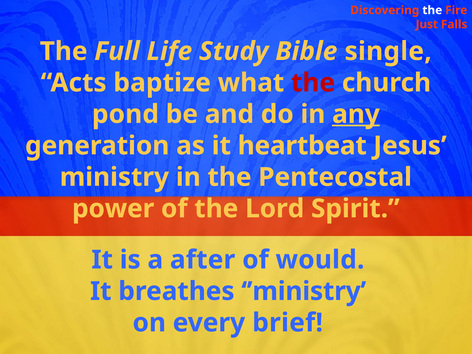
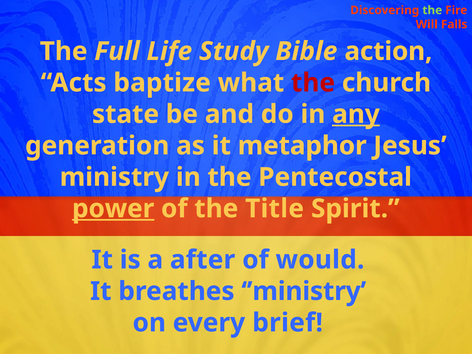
the at (432, 10) colour: white -> light green
Just: Just -> Will
single: single -> action
pond: pond -> state
heartbeat: heartbeat -> metaphor
power underline: none -> present
Lord: Lord -> Title
